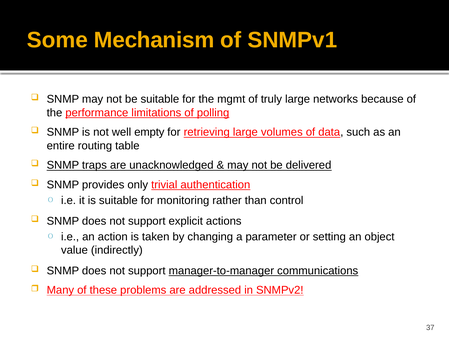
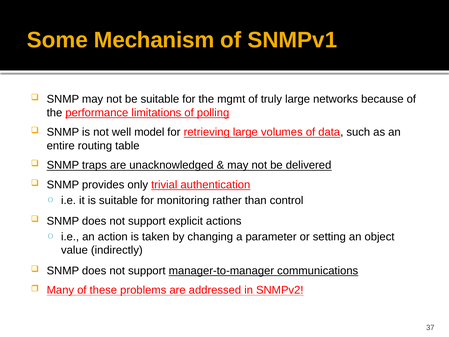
empty: empty -> model
